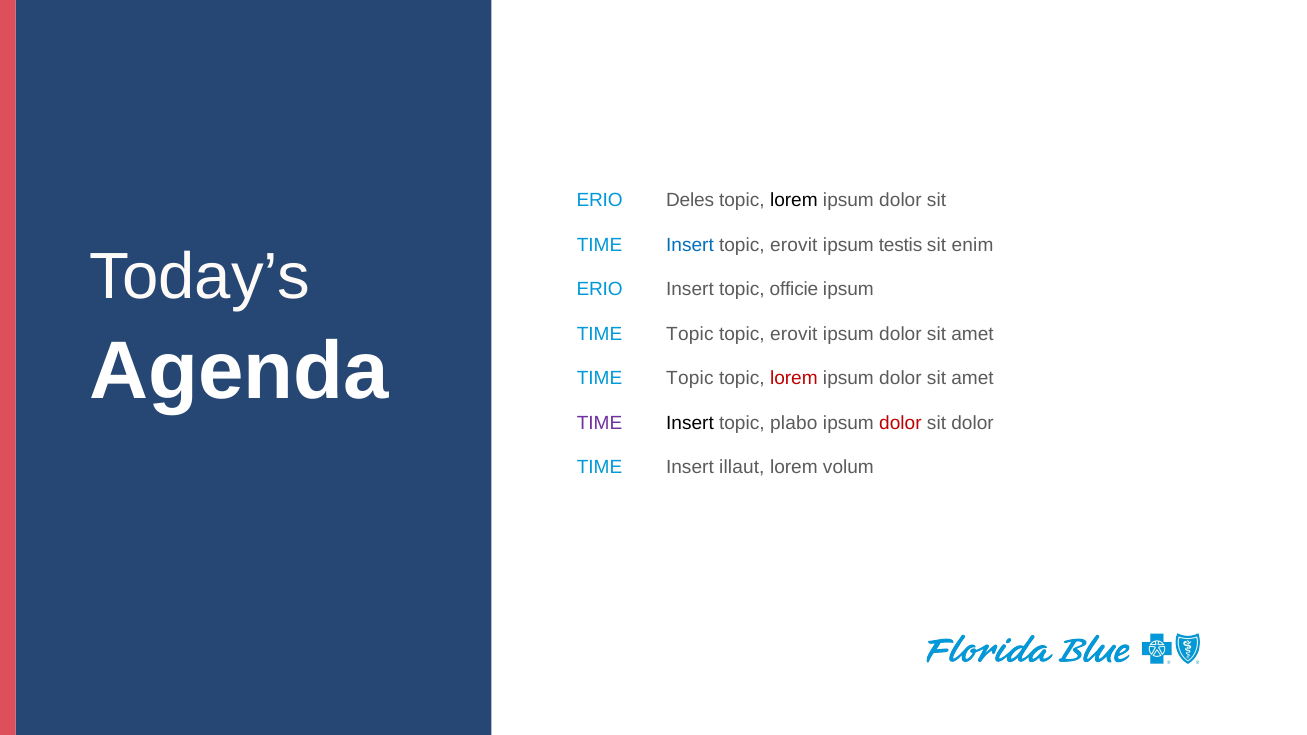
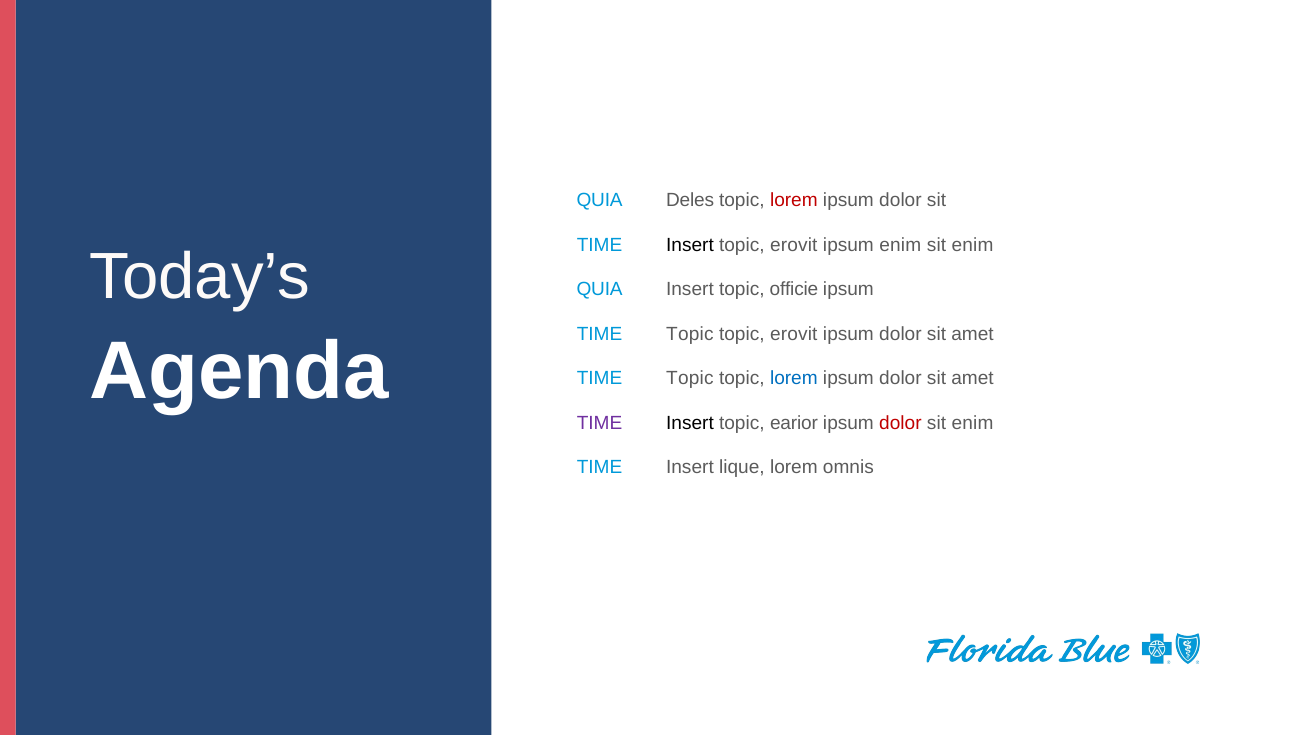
ERIO at (600, 200): ERIO -> QUIA
lorem at (794, 200) colour: black -> red
Insert at (690, 245) colour: blue -> black
ipsum testis: testis -> enim
ERIO at (600, 290): ERIO -> QUIA
lorem at (794, 379) colour: red -> blue
plabo: plabo -> earior
dolor at (973, 423): dolor -> enim
illaut: illaut -> lique
volum: volum -> omnis
